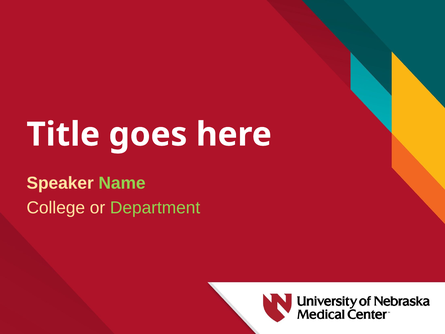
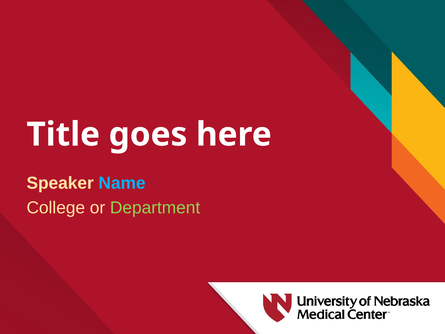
Name colour: light green -> light blue
